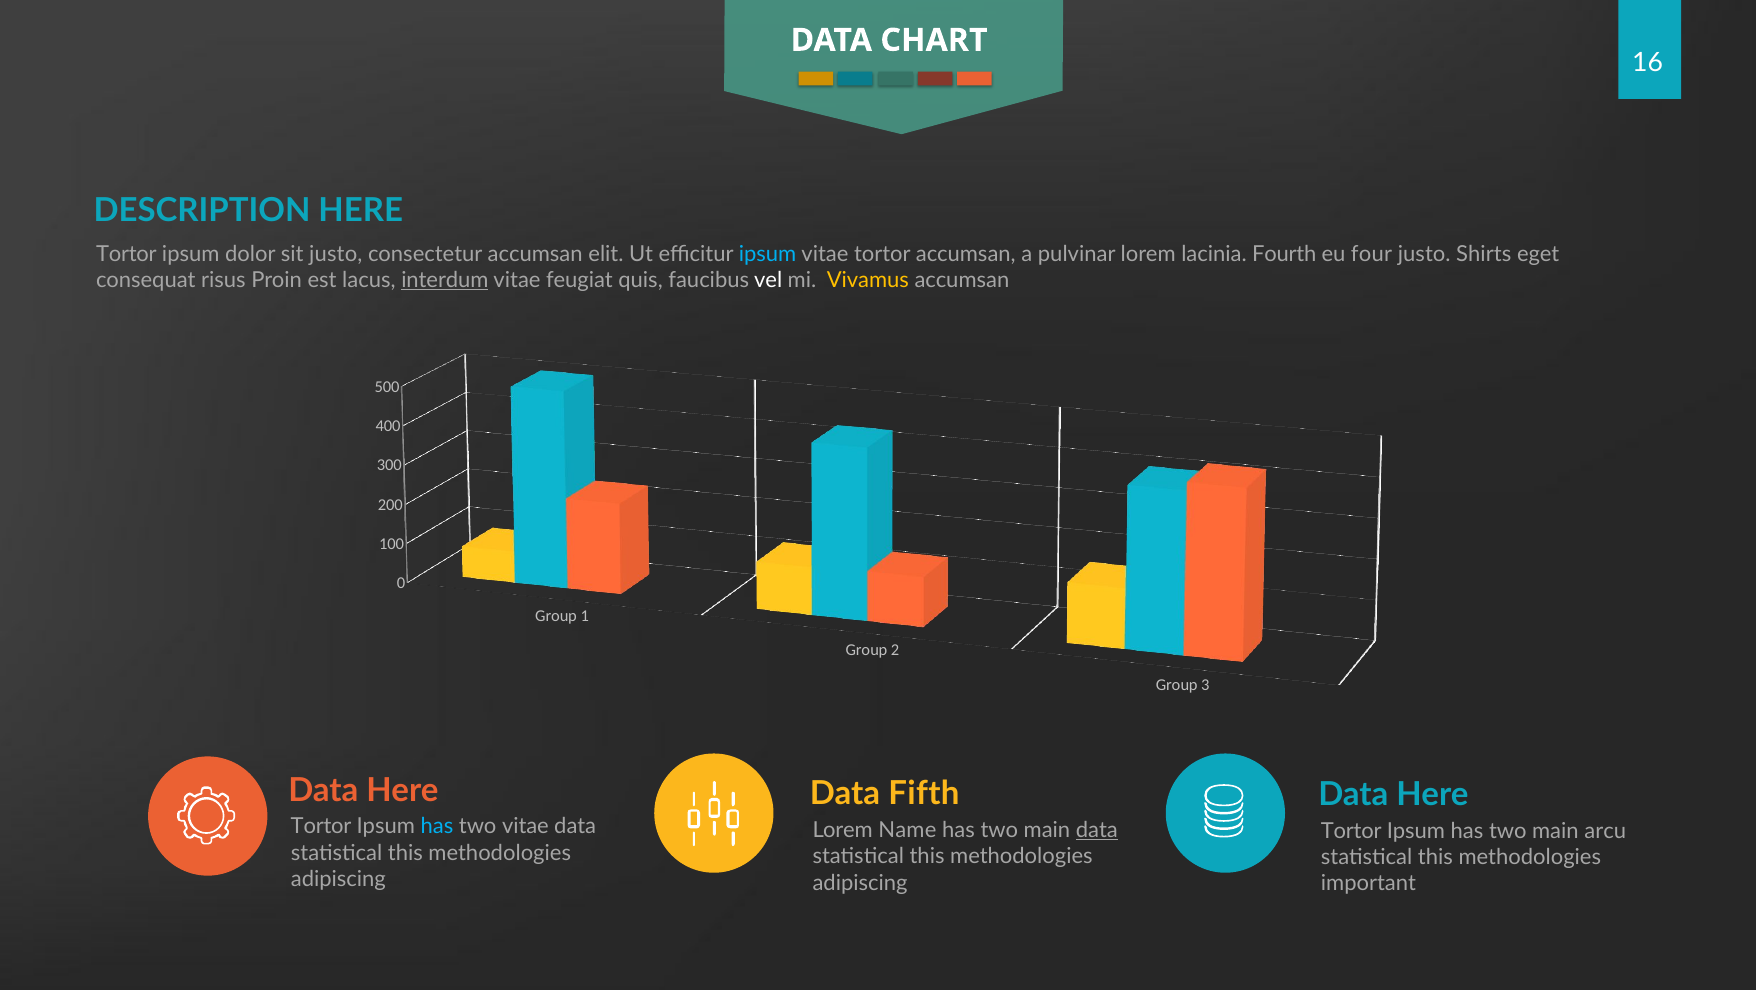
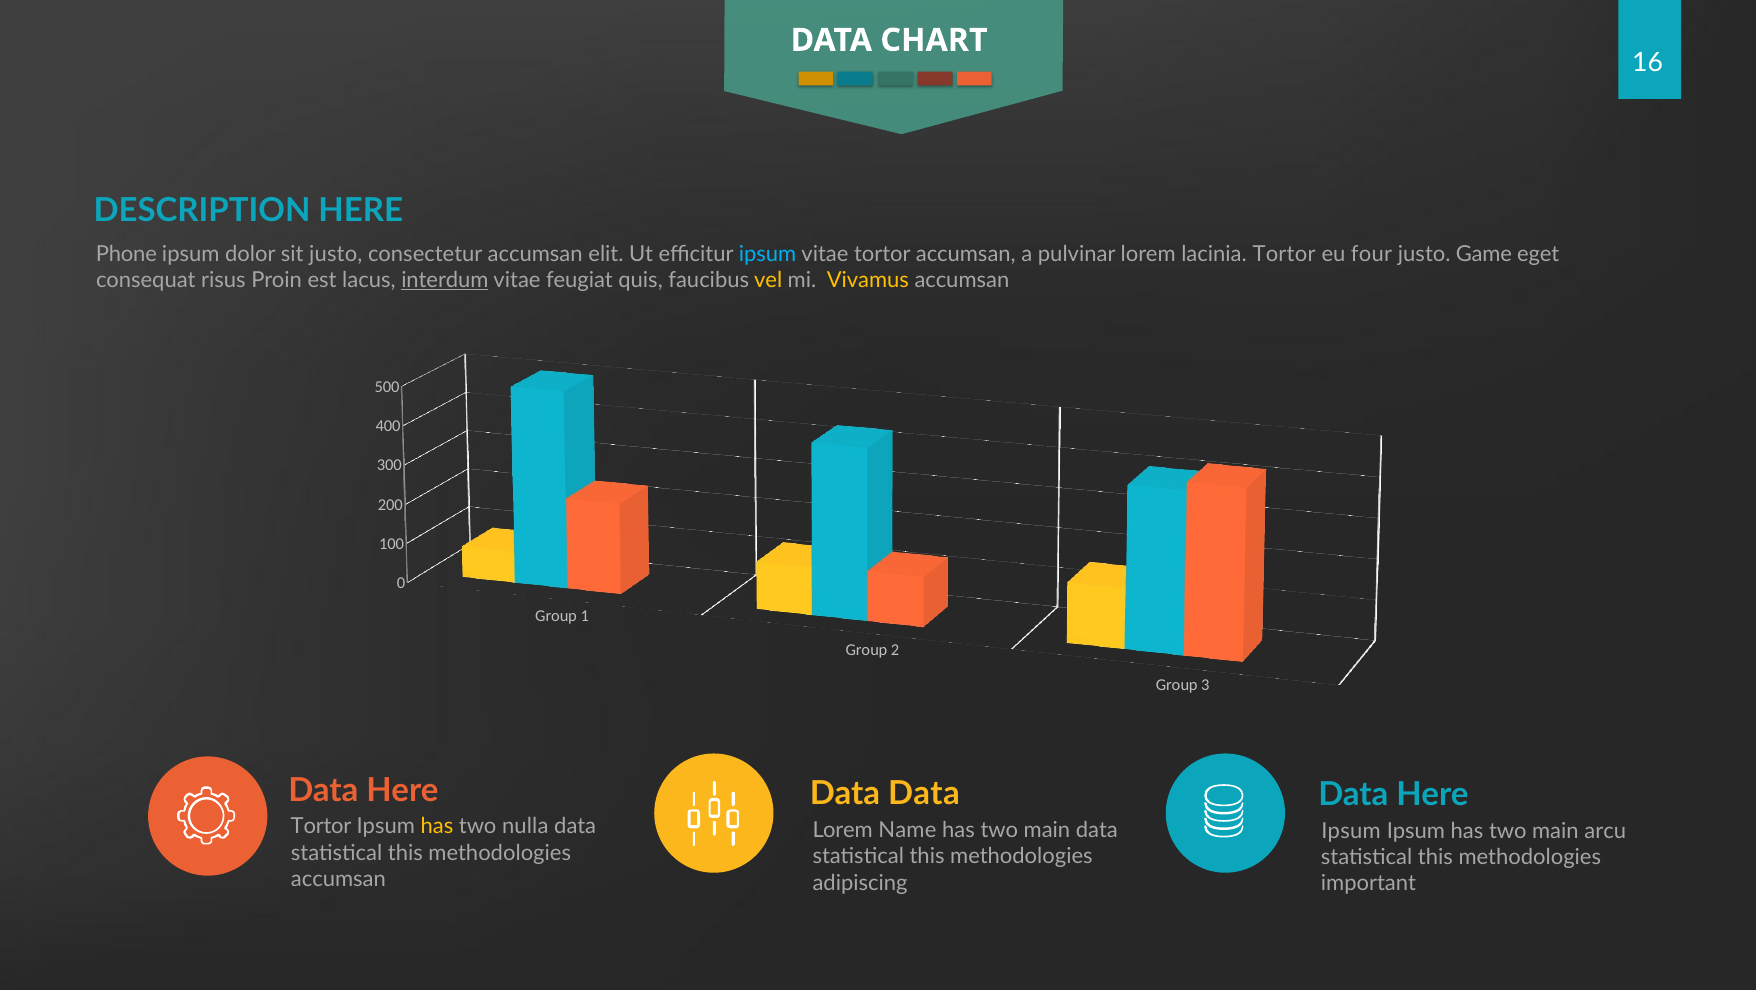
Tortor at (126, 254): Tortor -> Phone
lacinia Fourth: Fourth -> Tortor
Shirts: Shirts -> Game
vel colour: white -> yellow
Data Fifth: Fifth -> Data
has at (437, 827) colour: light blue -> yellow
two vitae: vitae -> nulla
data at (1097, 830) underline: present -> none
Tortor at (1351, 831): Tortor -> Ipsum
adipiscing at (338, 880): adipiscing -> accumsan
